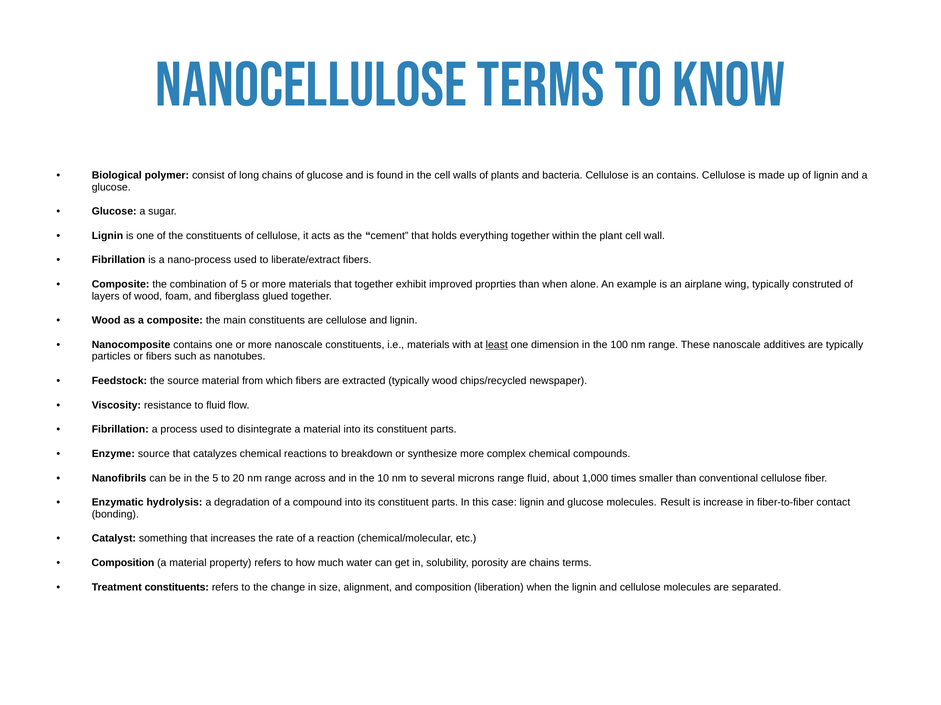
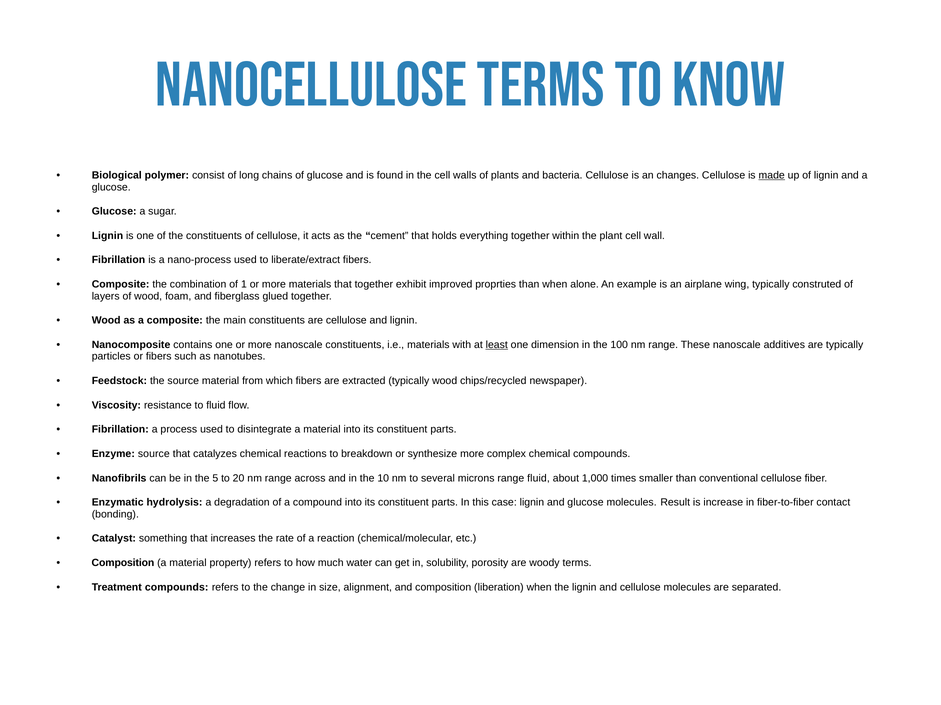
an contains: contains -> changes
made underline: none -> present
of 5: 5 -> 1
are chains: chains -> woody
Treatment constituents: constituents -> compounds
